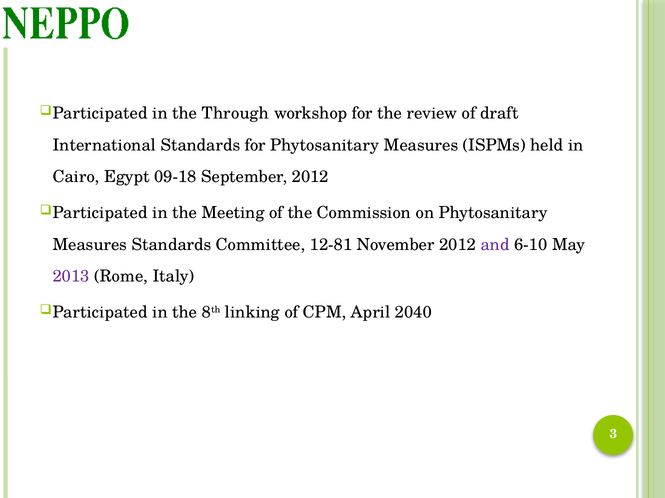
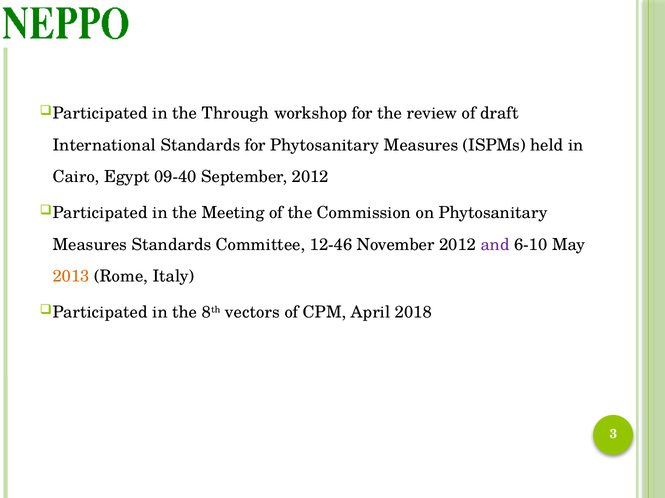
09-18: 09-18 -> 09-40
12-81: 12-81 -> 12-46
2013 colour: purple -> orange
linking: linking -> vectors
2040: 2040 -> 2018
